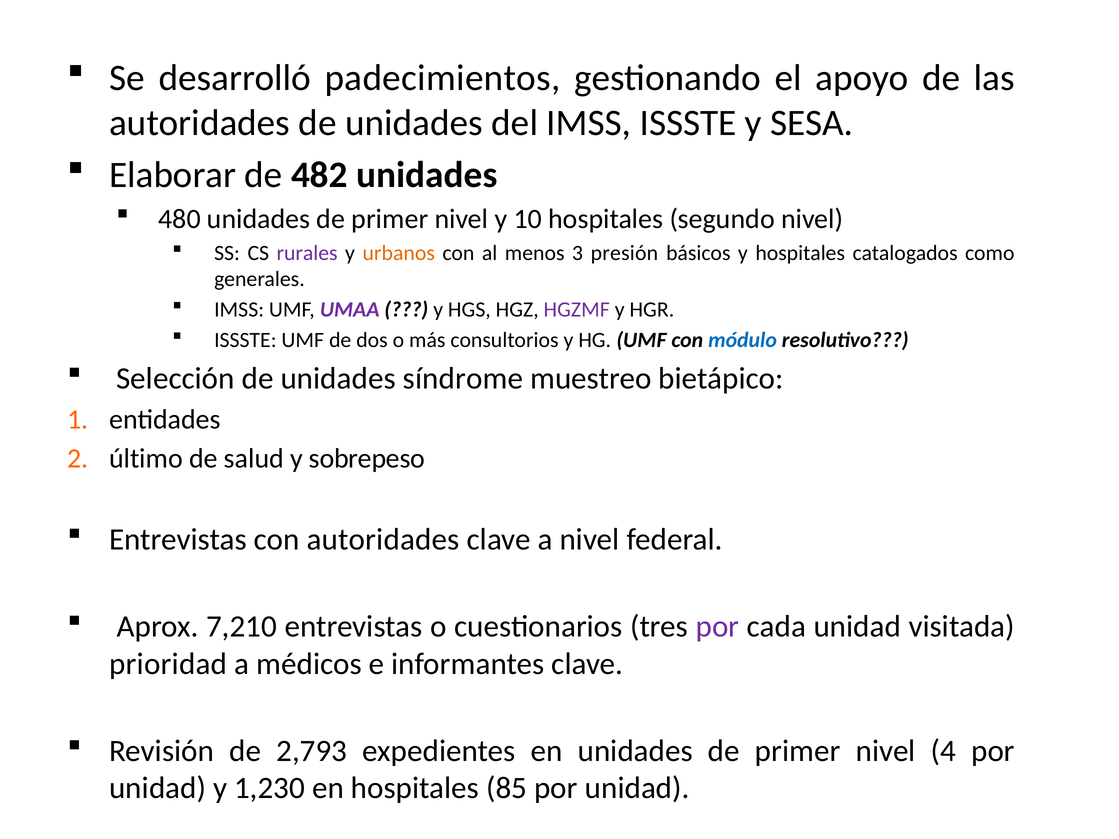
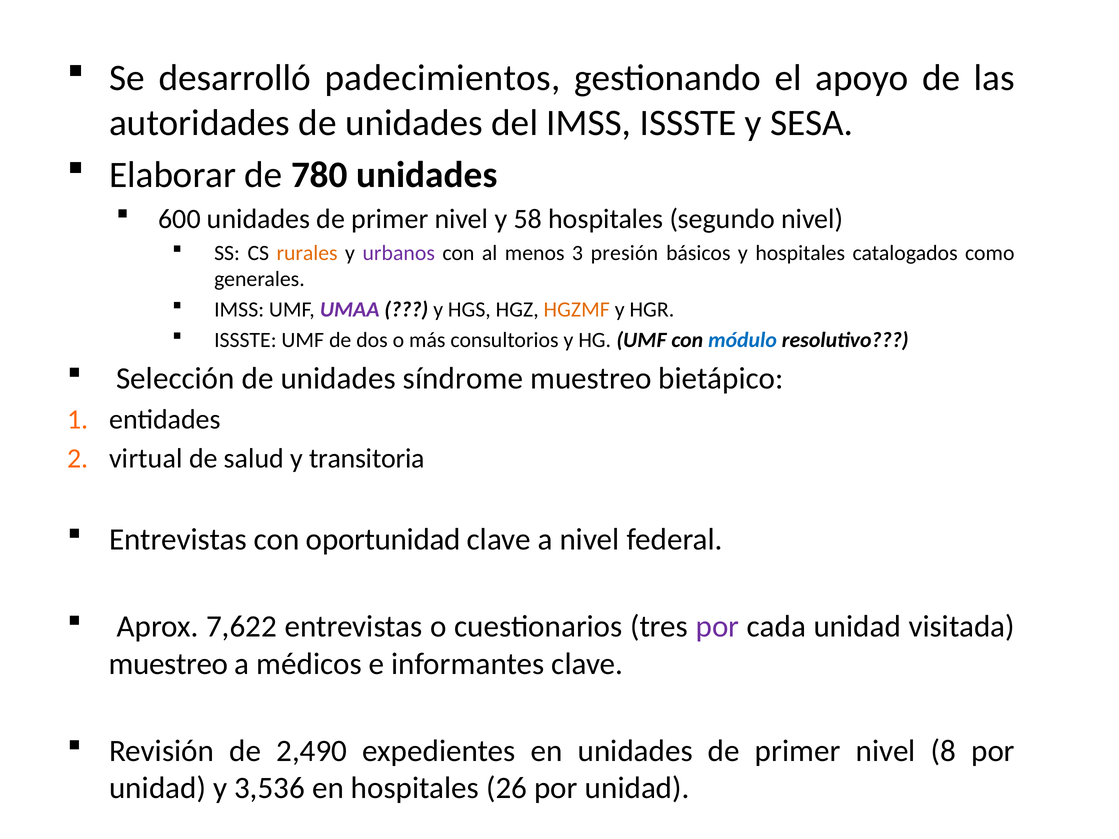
482: 482 -> 780
480: 480 -> 600
10: 10 -> 58
rurales colour: purple -> orange
urbanos colour: orange -> purple
HGZMF colour: purple -> orange
último: último -> virtual
sobrepeso: sobrepeso -> transitoria
con autoridades: autoridades -> oportunidad
7,210: 7,210 -> 7,622
prioridad at (168, 664): prioridad -> muestreo
2,793: 2,793 -> 2,490
4: 4 -> 8
1,230: 1,230 -> 3,536
85: 85 -> 26
